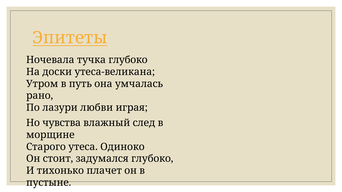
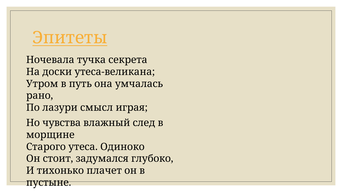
тучка глубоко: глубоко -> секрета
любви: любви -> смысл
